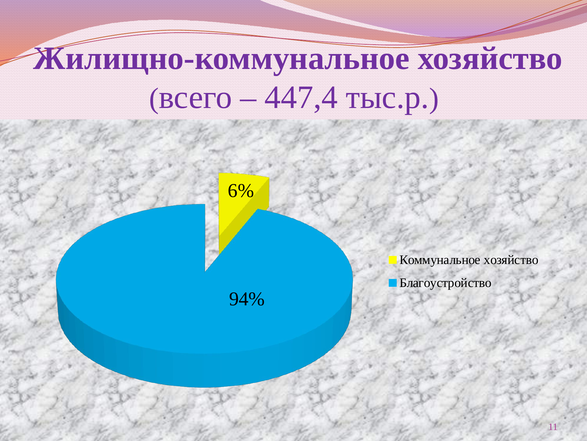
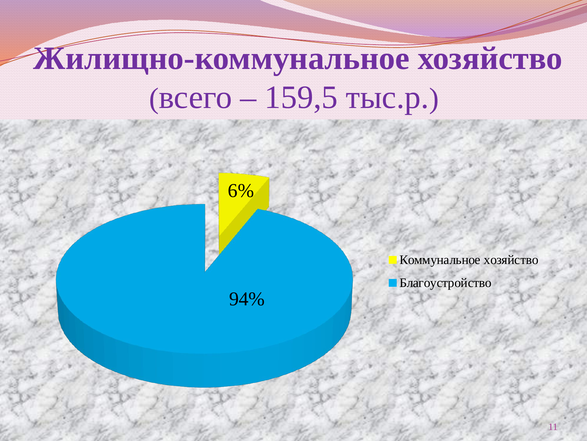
447,4: 447,4 -> 159,5
